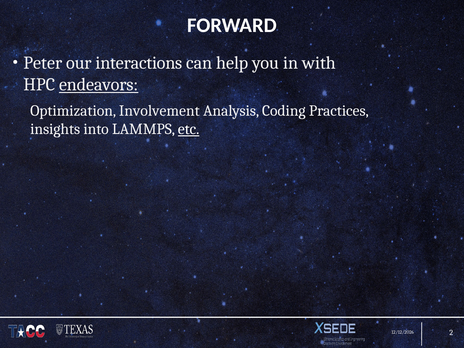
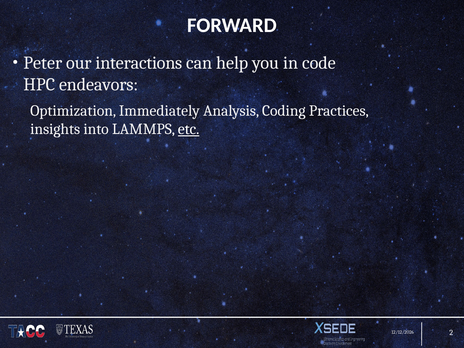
with: with -> code
endeavors underline: present -> none
Involvement: Involvement -> Immediately
